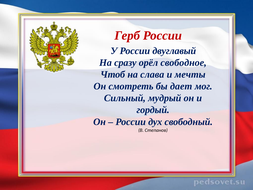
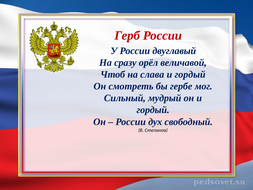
свободное: свободное -> величавой
мечты at (190, 74): мечты -> гордый
дает: дает -> гербе
